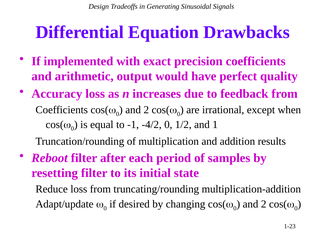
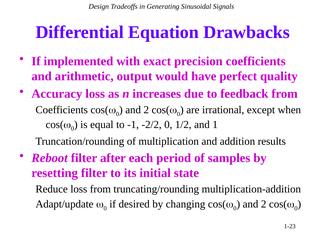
-4/2: -4/2 -> -2/2
